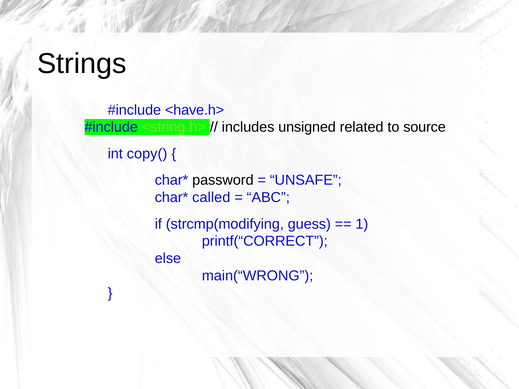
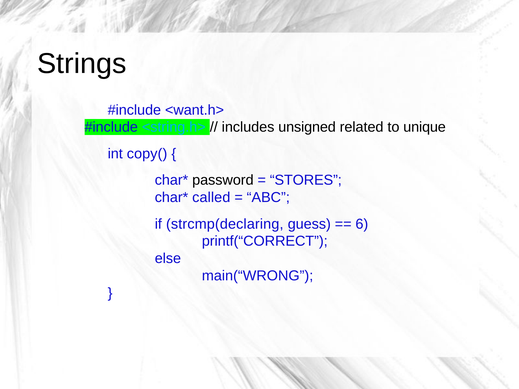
<have.h>: <have.h> -> <want.h>
<string.h> colour: light green -> light blue
source: source -> unique
UNSAFE: UNSAFE -> STORES
strcmp(modifying: strcmp(modifying -> strcmp(declaring
1: 1 -> 6
